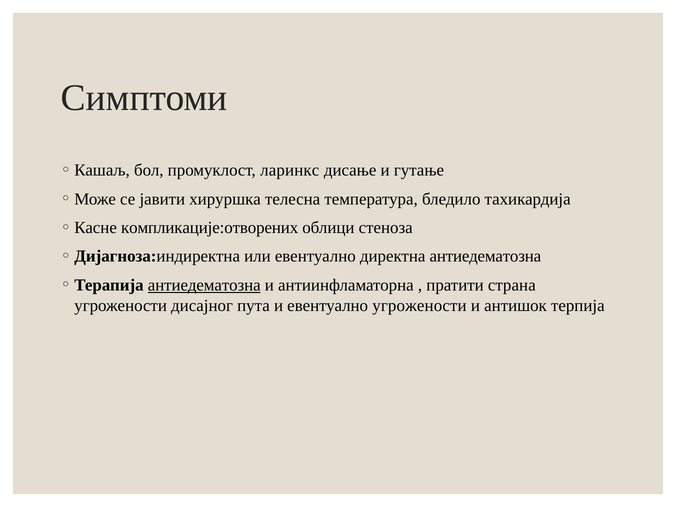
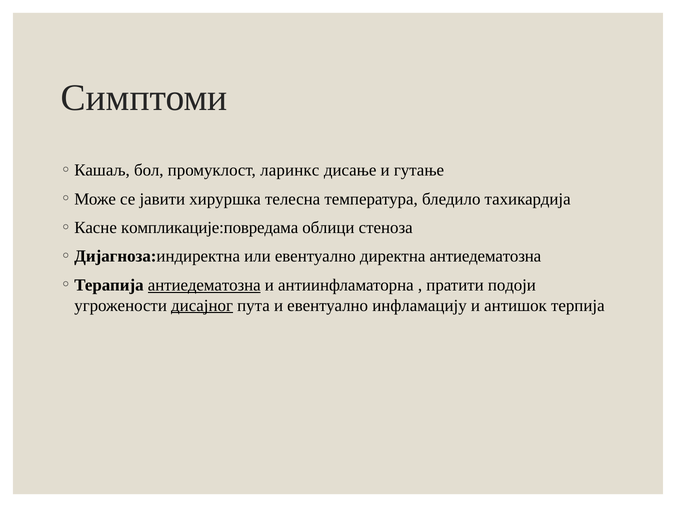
компликације:отворених: компликације:отворених -> компликације:повредама
страна: страна -> подоји
дисајног underline: none -> present
евентуално угрожености: угрожености -> инфламацију
